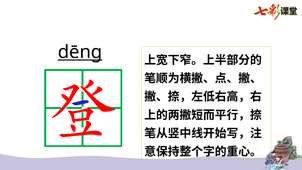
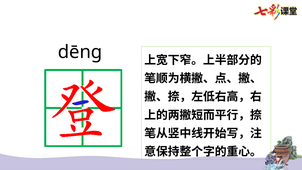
dēng underline: present -> none
